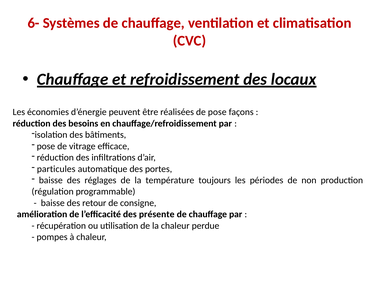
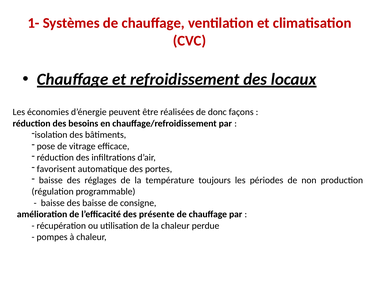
6-: 6- -> 1-
de pose: pose -> donc
particules: particules -> favorisent
des retour: retour -> baisse
